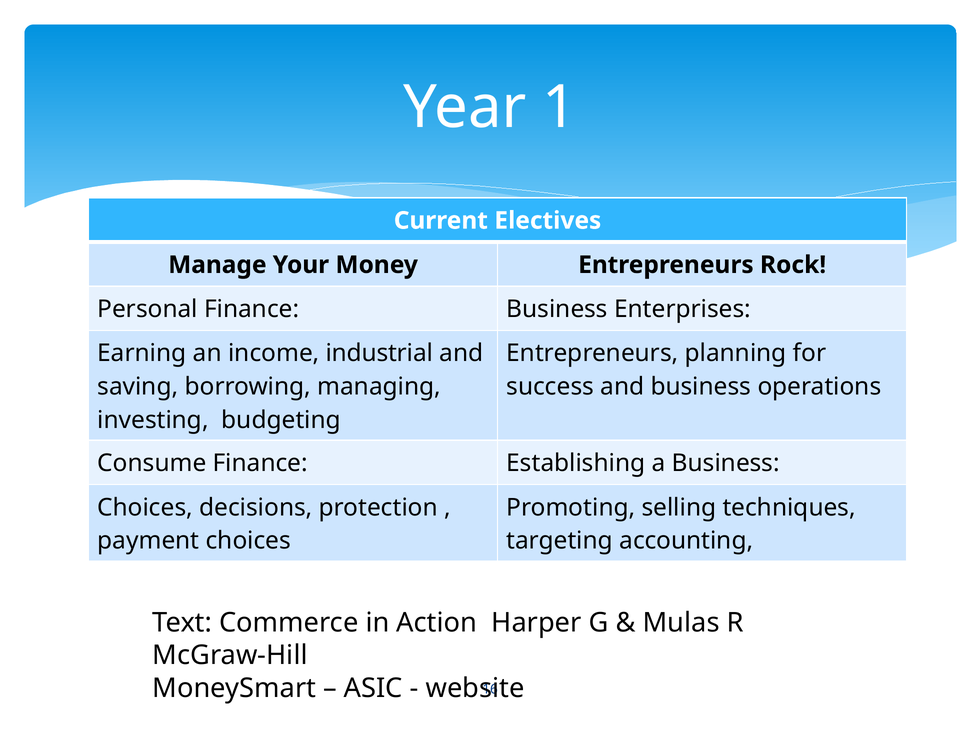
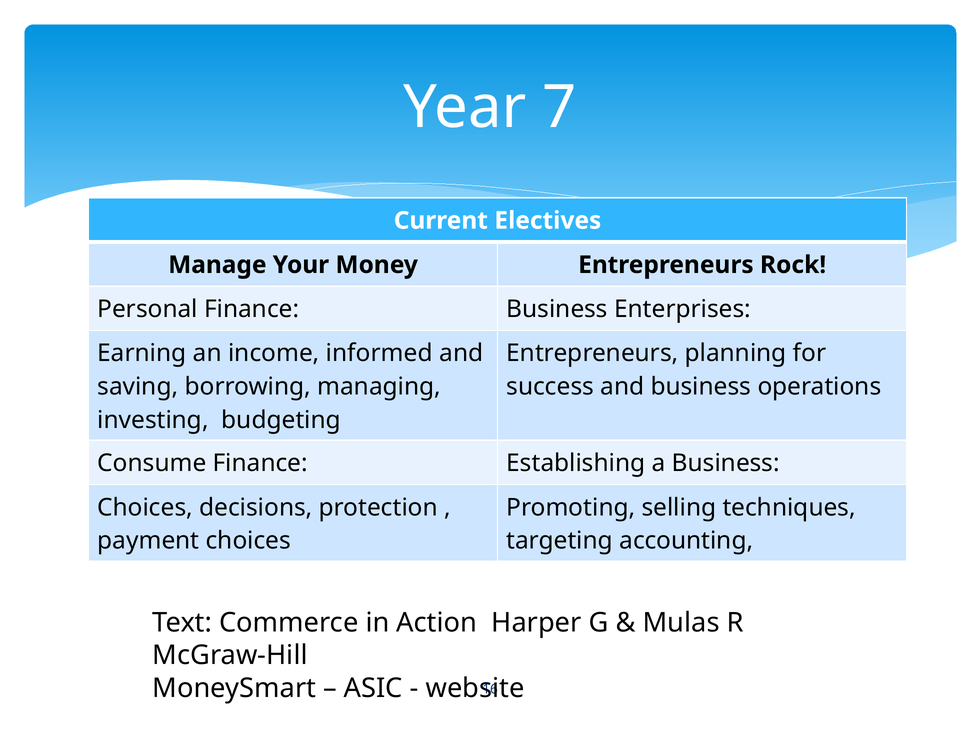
1: 1 -> 7
industrial: industrial -> informed
